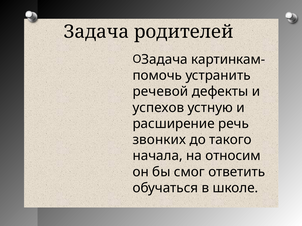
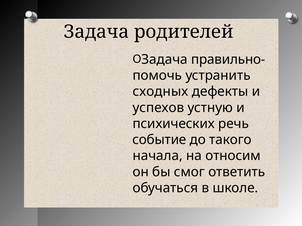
картинкам-: картинкам- -> правильно-
речевой: речевой -> сходных
расширение: расширение -> психических
звонких: звонких -> событие
